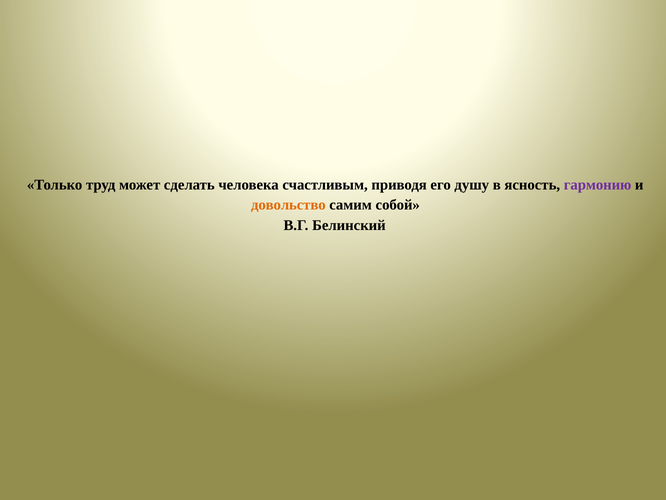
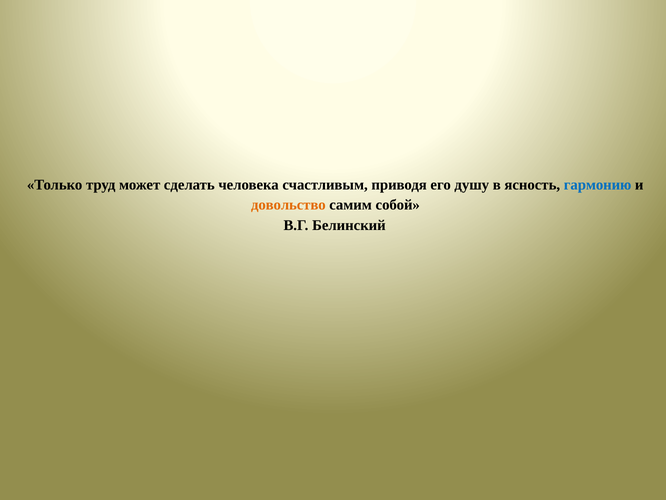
гармонию colour: purple -> blue
